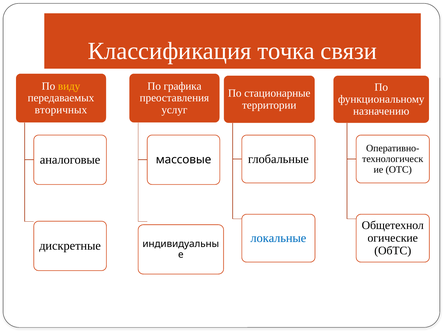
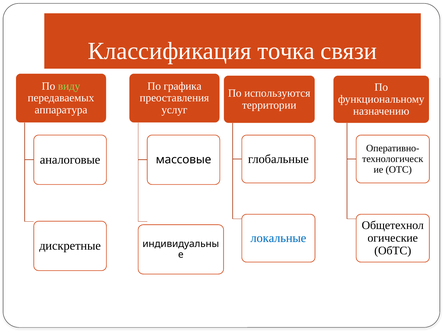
виду colour: yellow -> light green
стационарные: стационарные -> используются
вторичных: вторичных -> аппаратура
